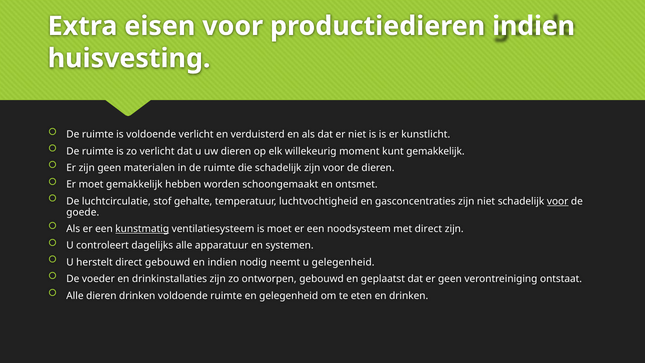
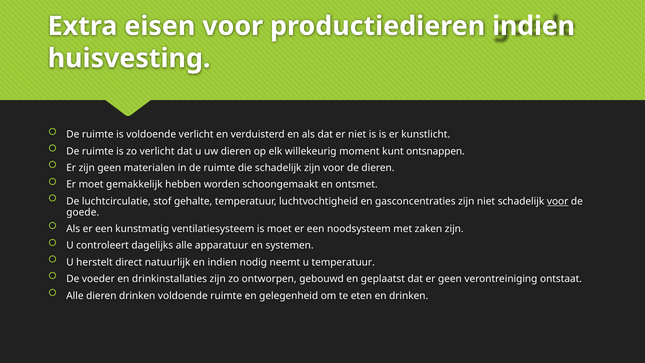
kunt gemakkelijk: gemakkelijk -> ontsnappen
kunstmatig underline: present -> none
met direct: direct -> zaken
direct gebouwd: gebouwd -> natuurlijk
u gelegenheid: gelegenheid -> temperatuur
